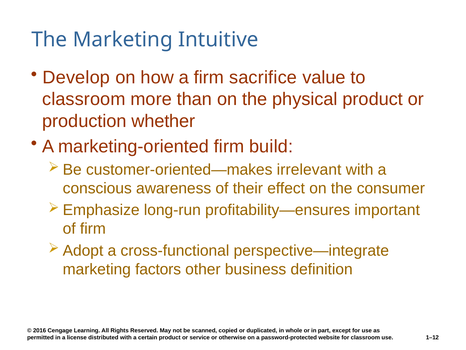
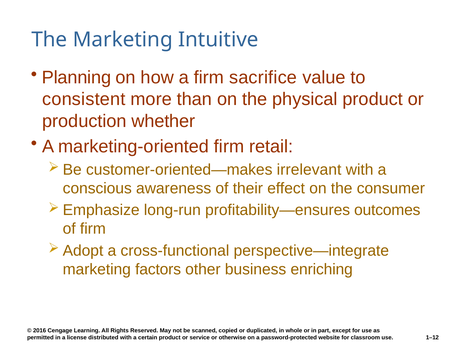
Develop: Develop -> Planning
classroom at (84, 99): classroom -> consistent
build: build -> retail
important: important -> outcomes
definition: definition -> enriching
